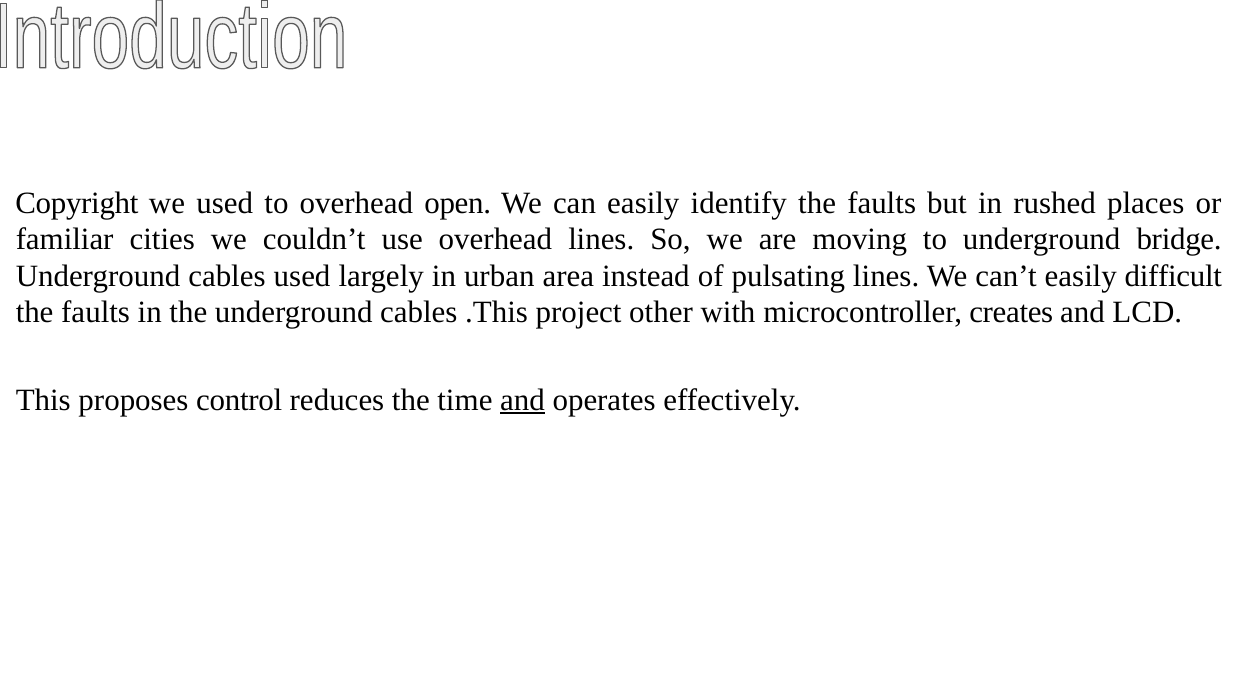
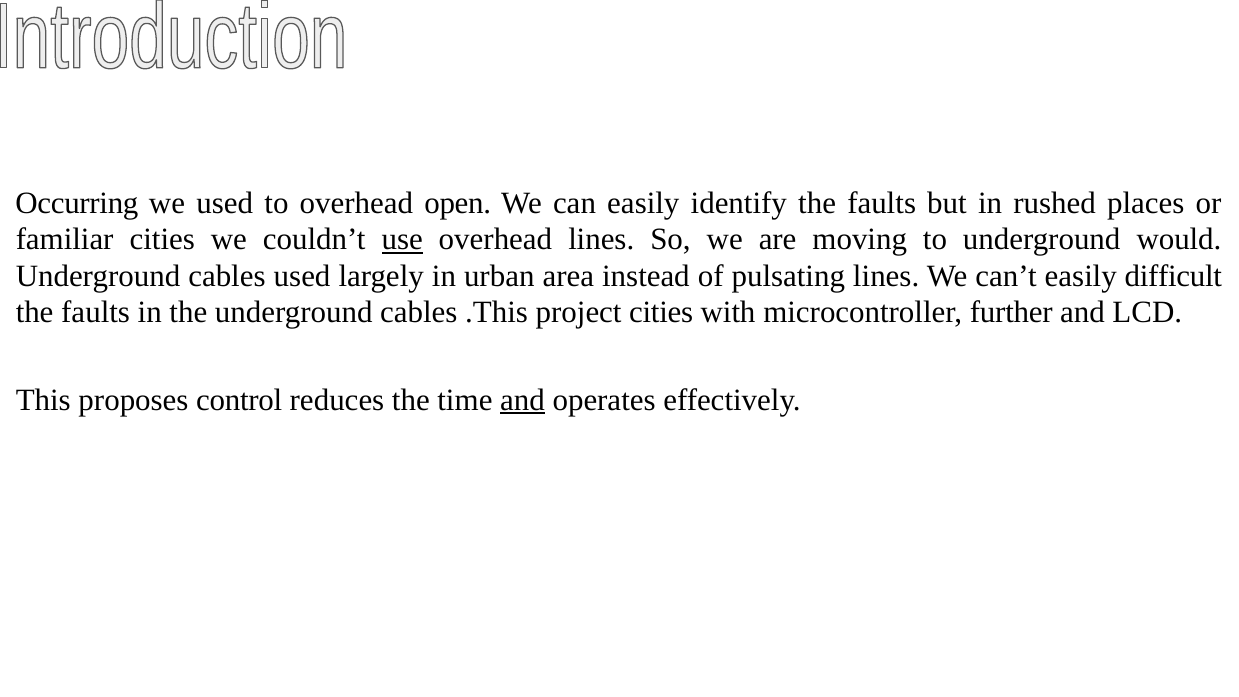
Copyright: Copyright -> Occurring
use underline: none -> present
bridge: bridge -> would
project other: other -> cities
creates: creates -> further
